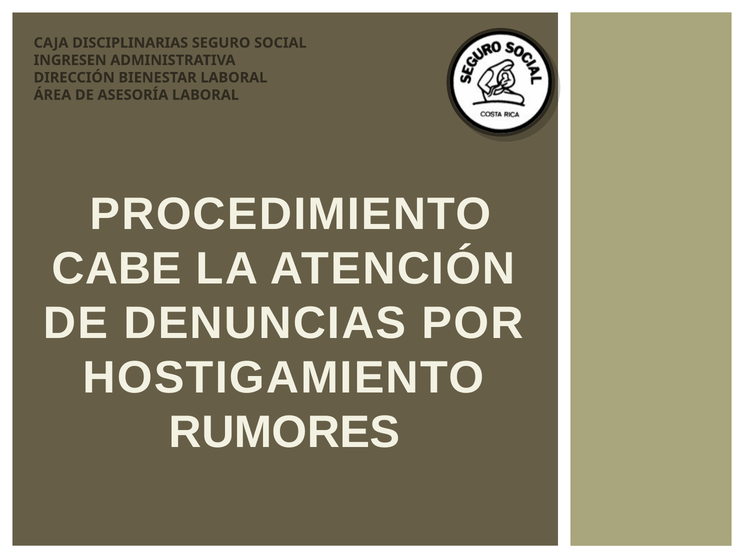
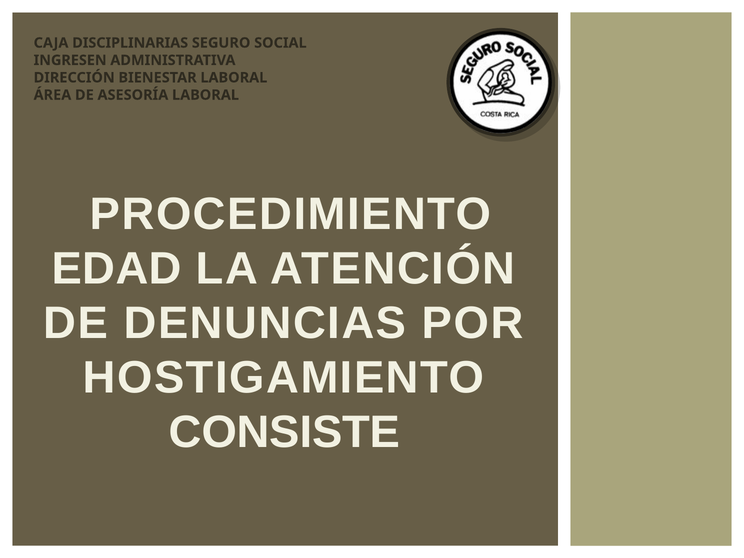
CABE: CABE -> EDAD
RUMORES: RUMORES -> CONSISTE
